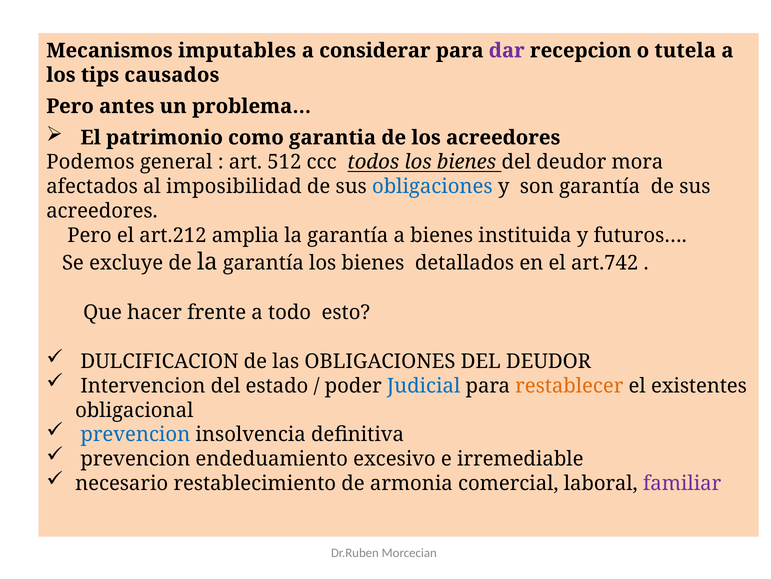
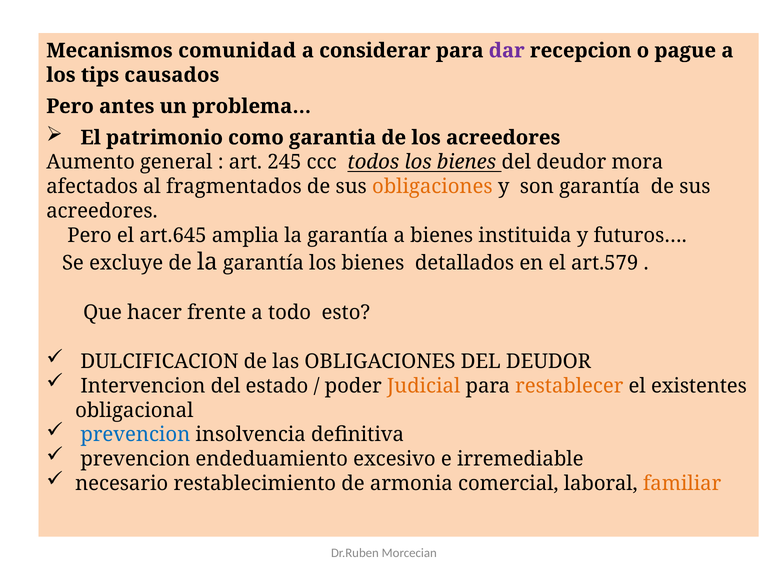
imputables: imputables -> comunidad
tutela: tutela -> pague
Podemos: Podemos -> Aumento
512: 512 -> 245
imposibilidad: imposibilidad -> fragmentados
obligaciones at (432, 186) colour: blue -> orange
art.212: art.212 -> art.645
art.742: art.742 -> art.579
Judicial colour: blue -> orange
familiar colour: purple -> orange
